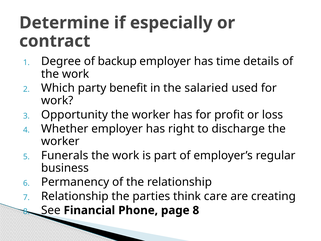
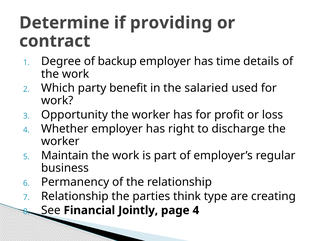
especially: especially -> providing
Funerals: Funerals -> Maintain
care: care -> type
Phone: Phone -> Jointly
page 8: 8 -> 4
